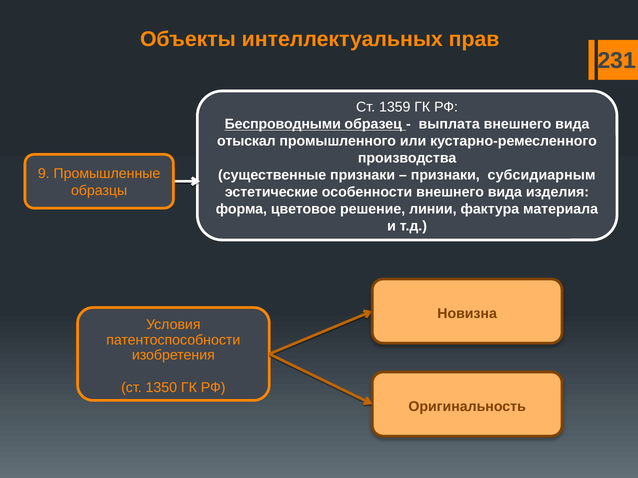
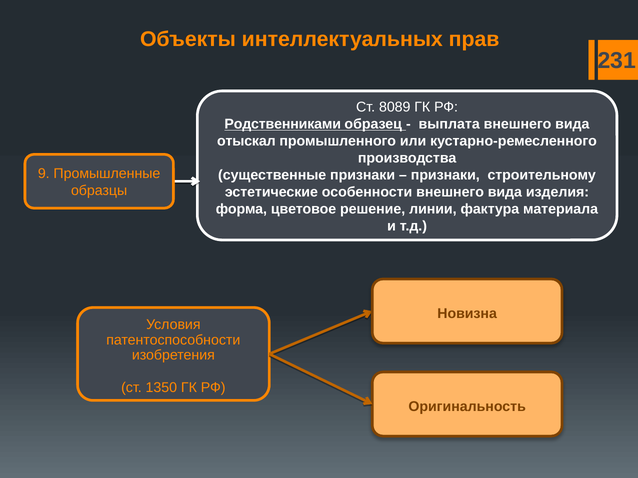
1359: 1359 -> 8089
Беспроводными: Беспроводными -> Родственниками
субсидиарным: субсидиарным -> строительному
